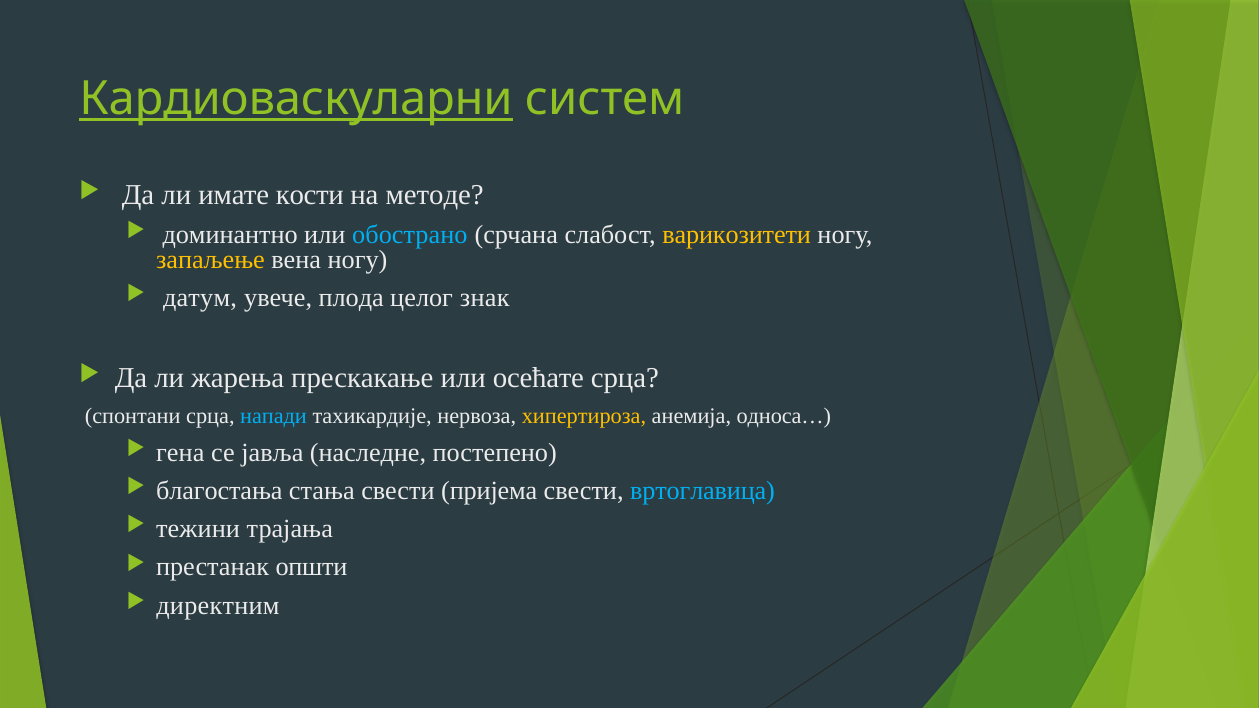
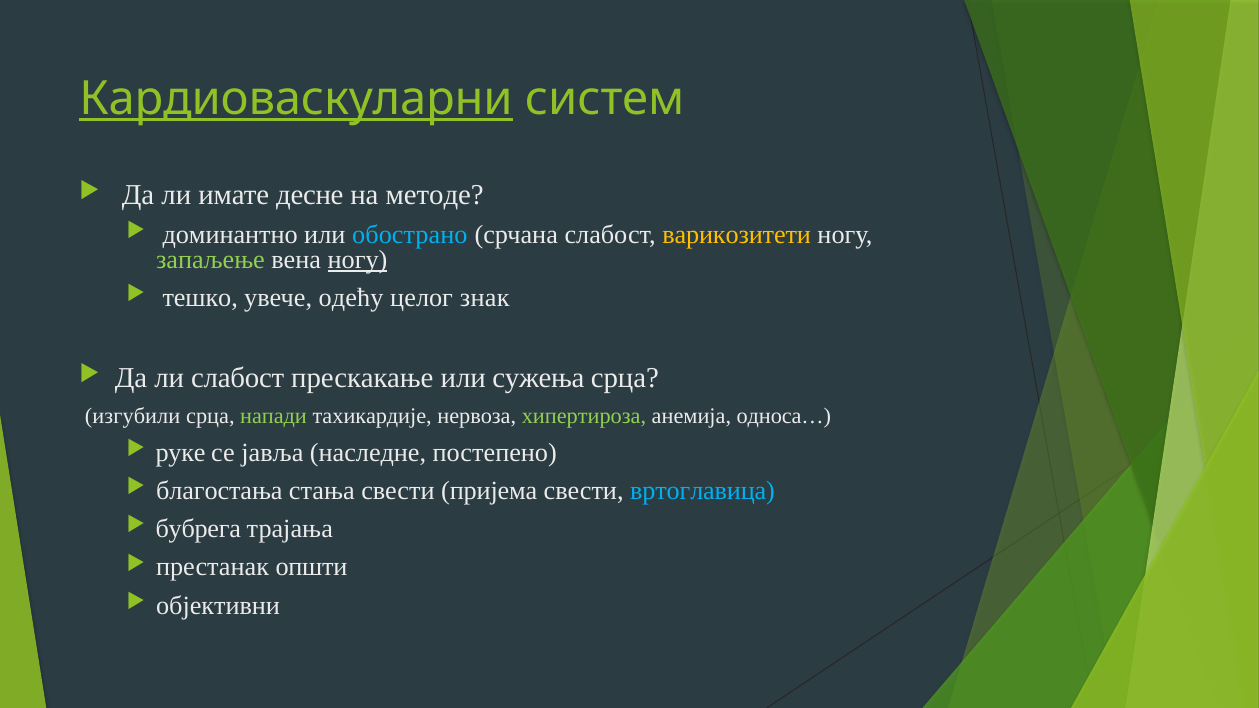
кости: кости -> десне
запаљење colour: yellow -> light green
ногу at (357, 260) underline: none -> present
датум: датум -> тешко
плода: плода -> одећу
ли жарења: жарења -> слабост
осећате: осећате -> сужења
спонтани: спонтани -> изгубили
напади colour: light blue -> light green
хипертироза colour: yellow -> light green
гена: гена -> руке
тежини: тежини -> бубрега
директним: директним -> објективни
